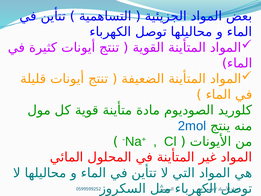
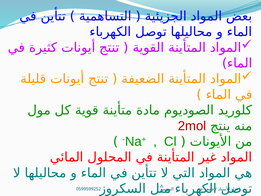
2mol colour: blue -> red
